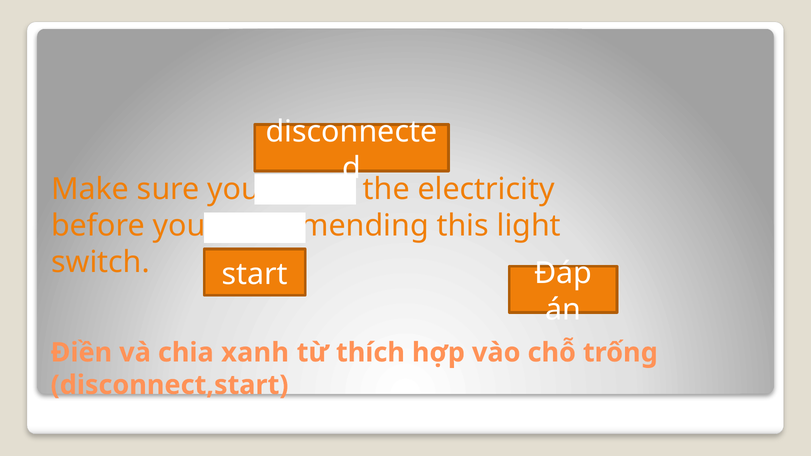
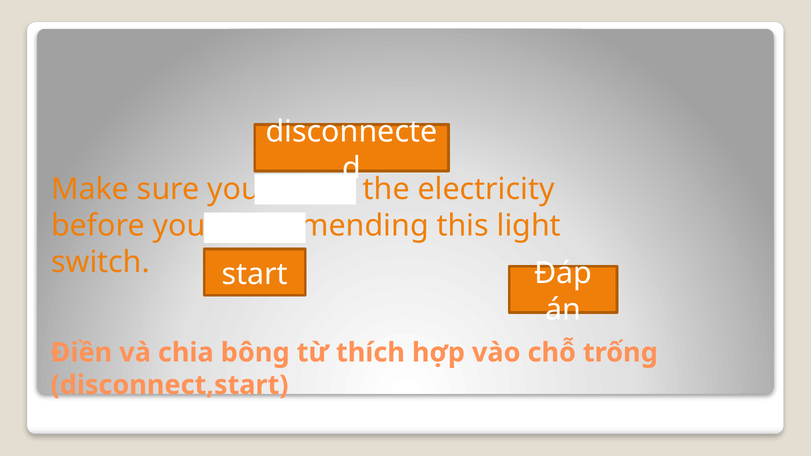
xanh: xanh -> bông
